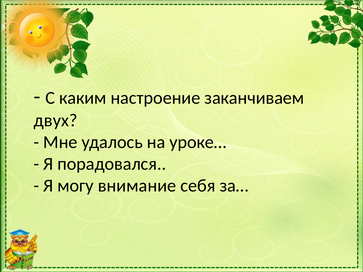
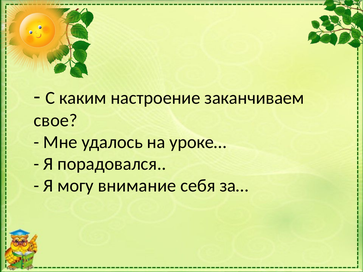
двух: двух -> свое
